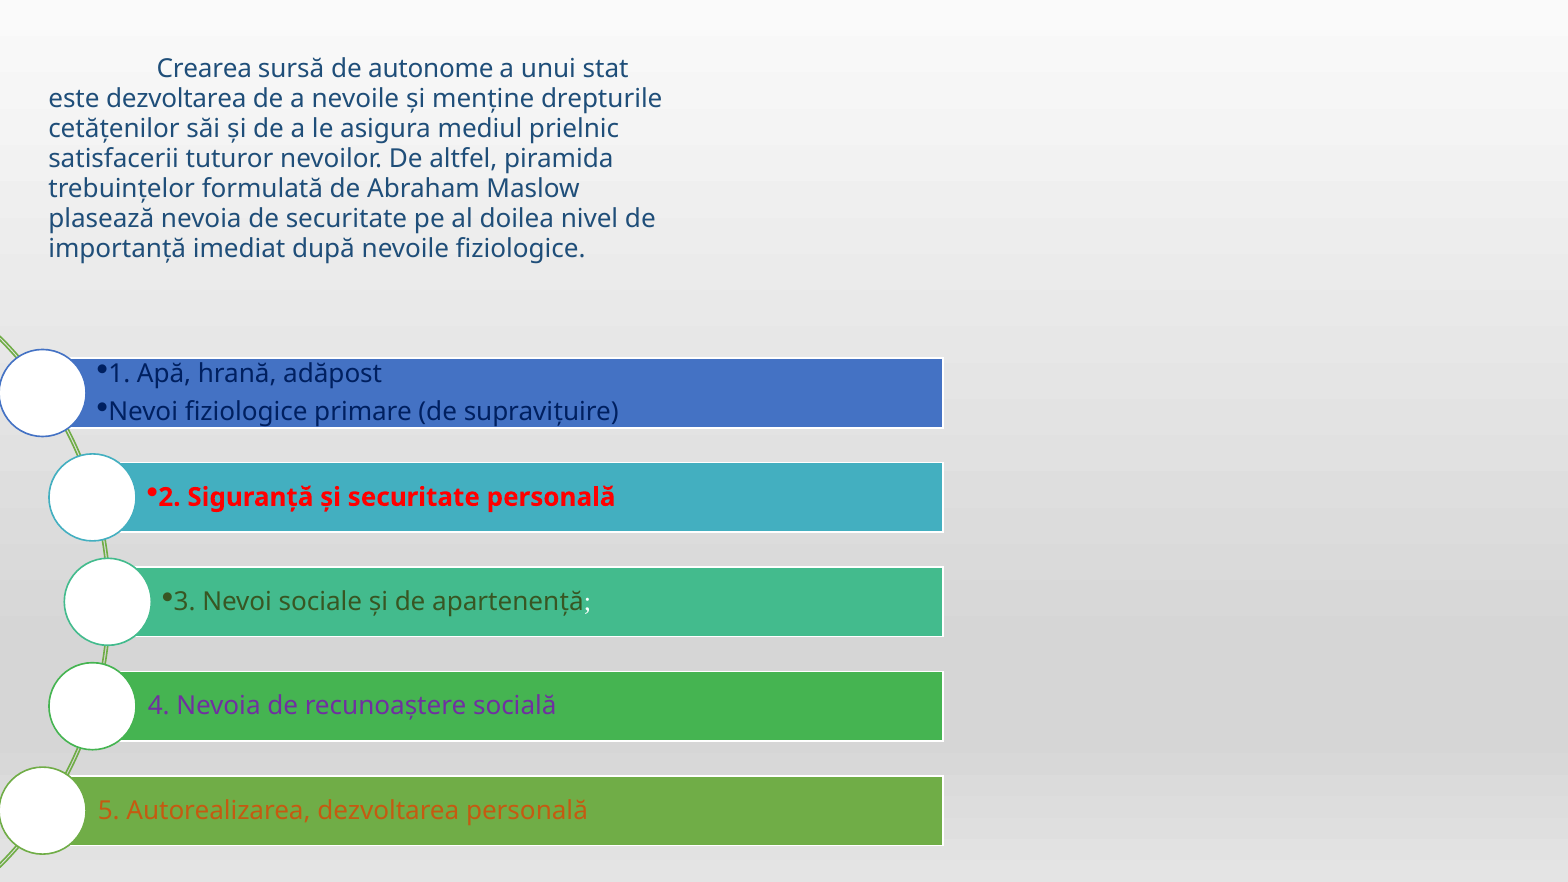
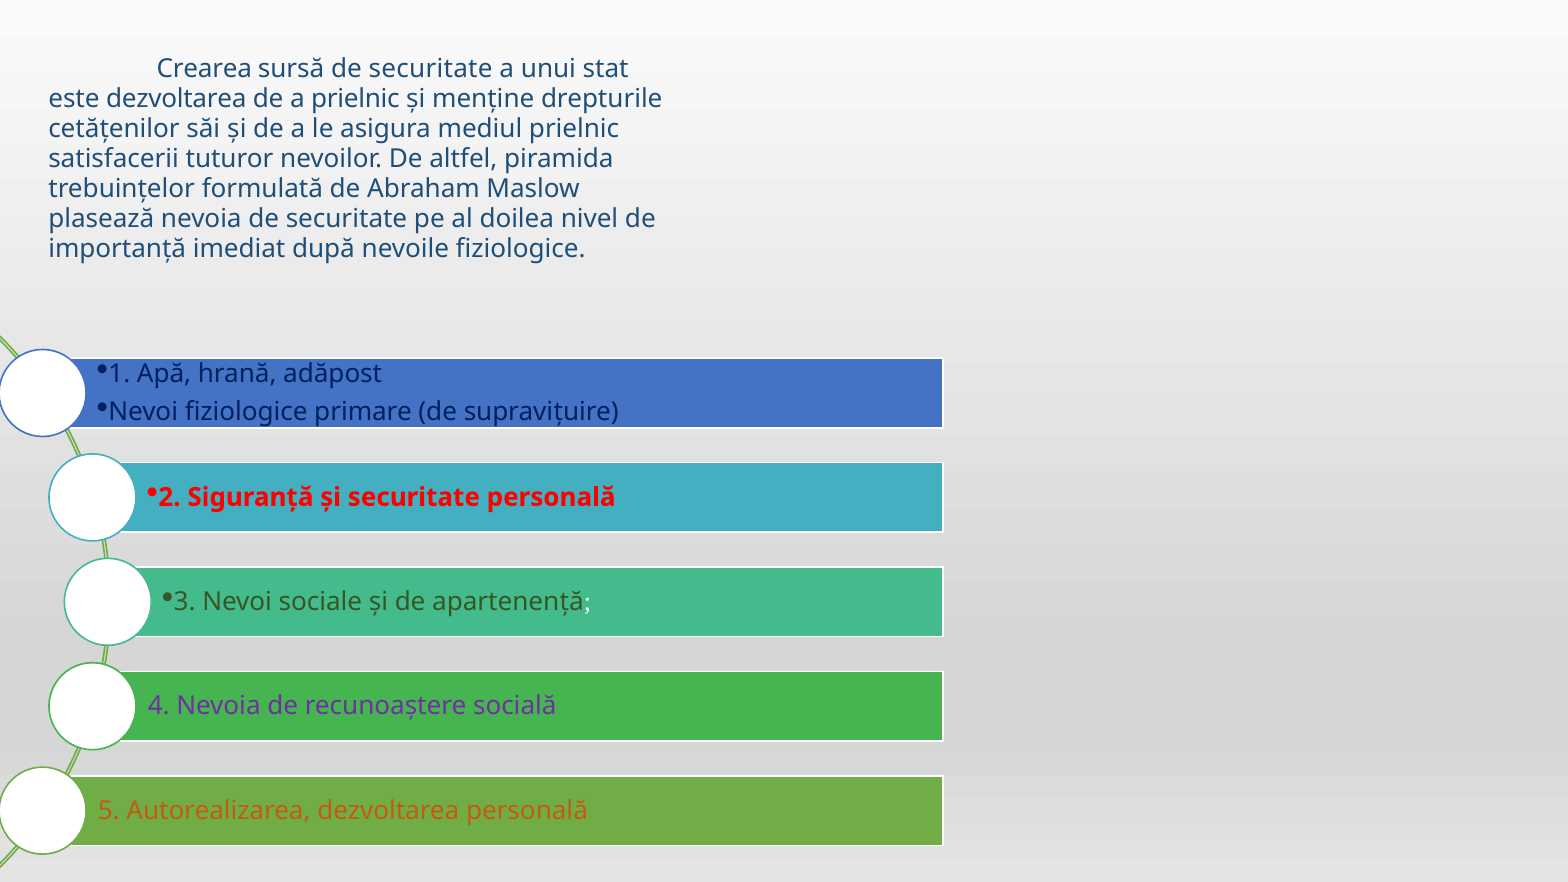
sursă de autonome: autonome -> securitate
a nevoile: nevoile -> prielnic
